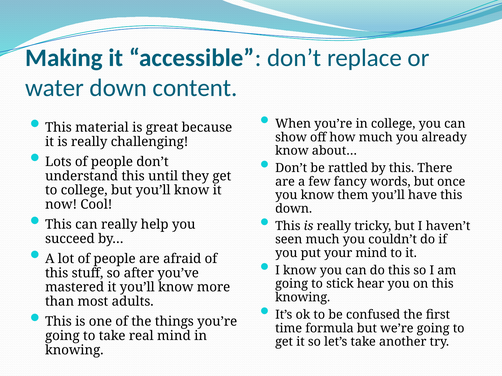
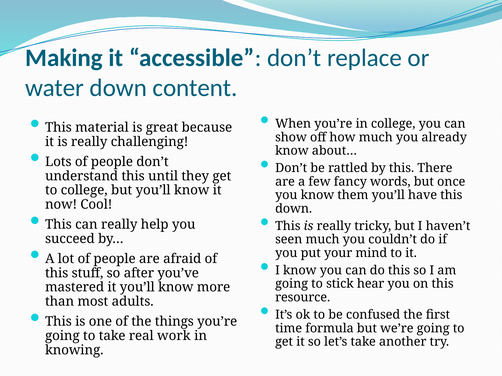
knowing at (303, 298): knowing -> resource
real mind: mind -> work
